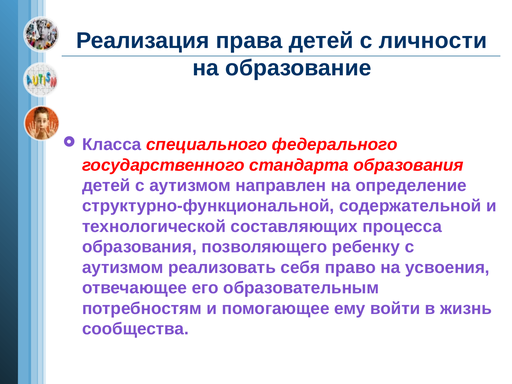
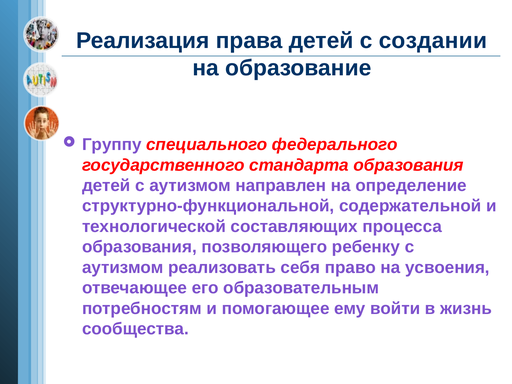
личности: личности -> создании
Класса: Класса -> Группу
